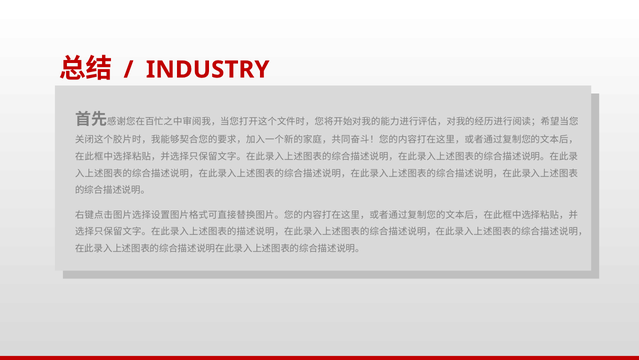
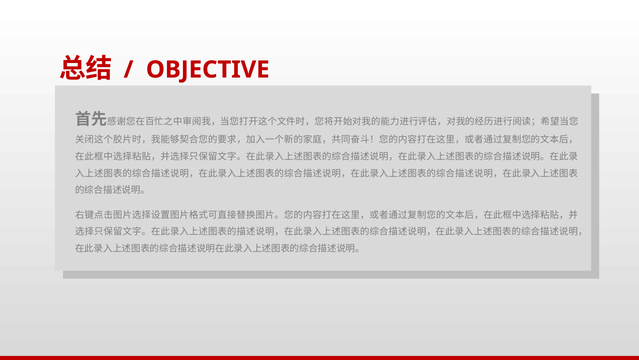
INDUSTRY: INDUSTRY -> OBJECTIVE
